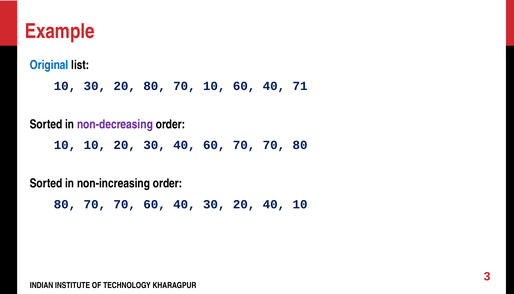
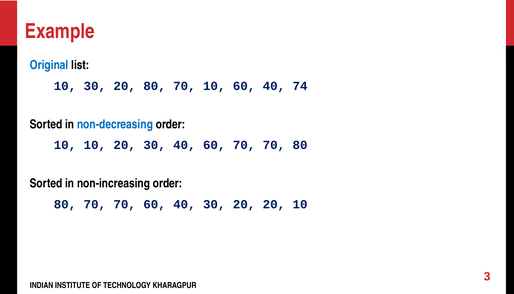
71: 71 -> 74
non-decreasing colour: purple -> blue
20 40: 40 -> 20
